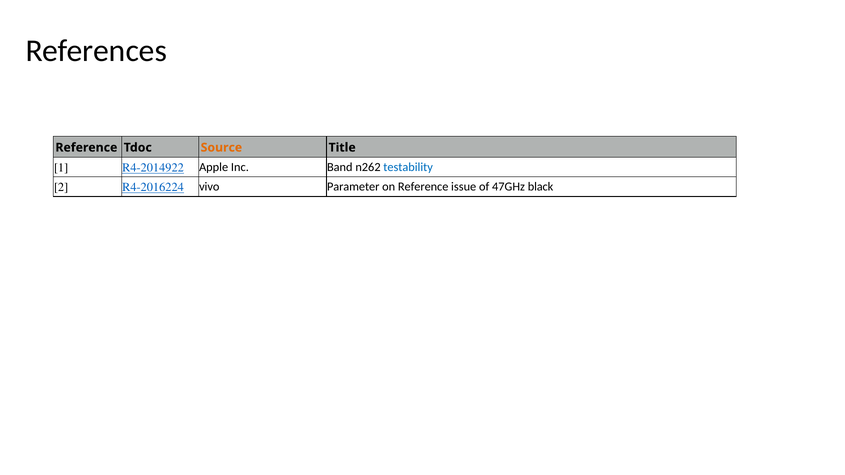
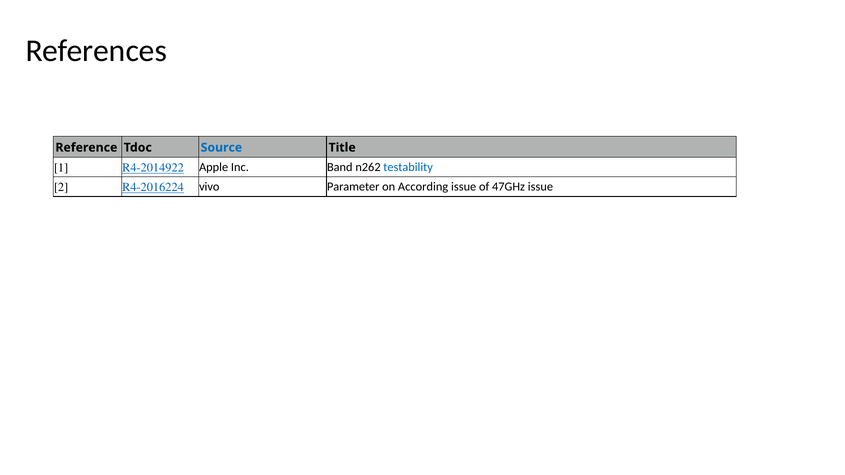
Source colour: orange -> blue
on Reference: Reference -> According
47GHz black: black -> issue
